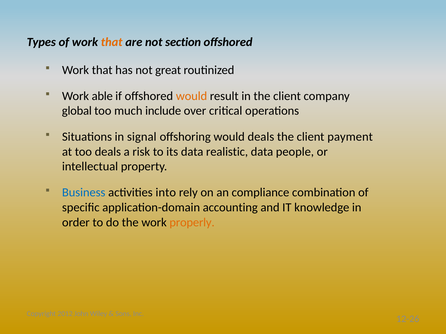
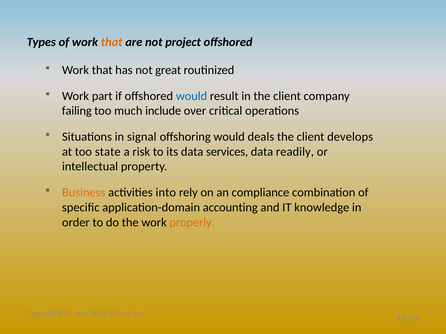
section: section -> project
able: able -> part
would at (192, 96) colour: orange -> blue
global: global -> failing
payment: payment -> develops
too deals: deals -> state
realistic: realistic -> services
people: people -> readily
Business colour: blue -> orange
